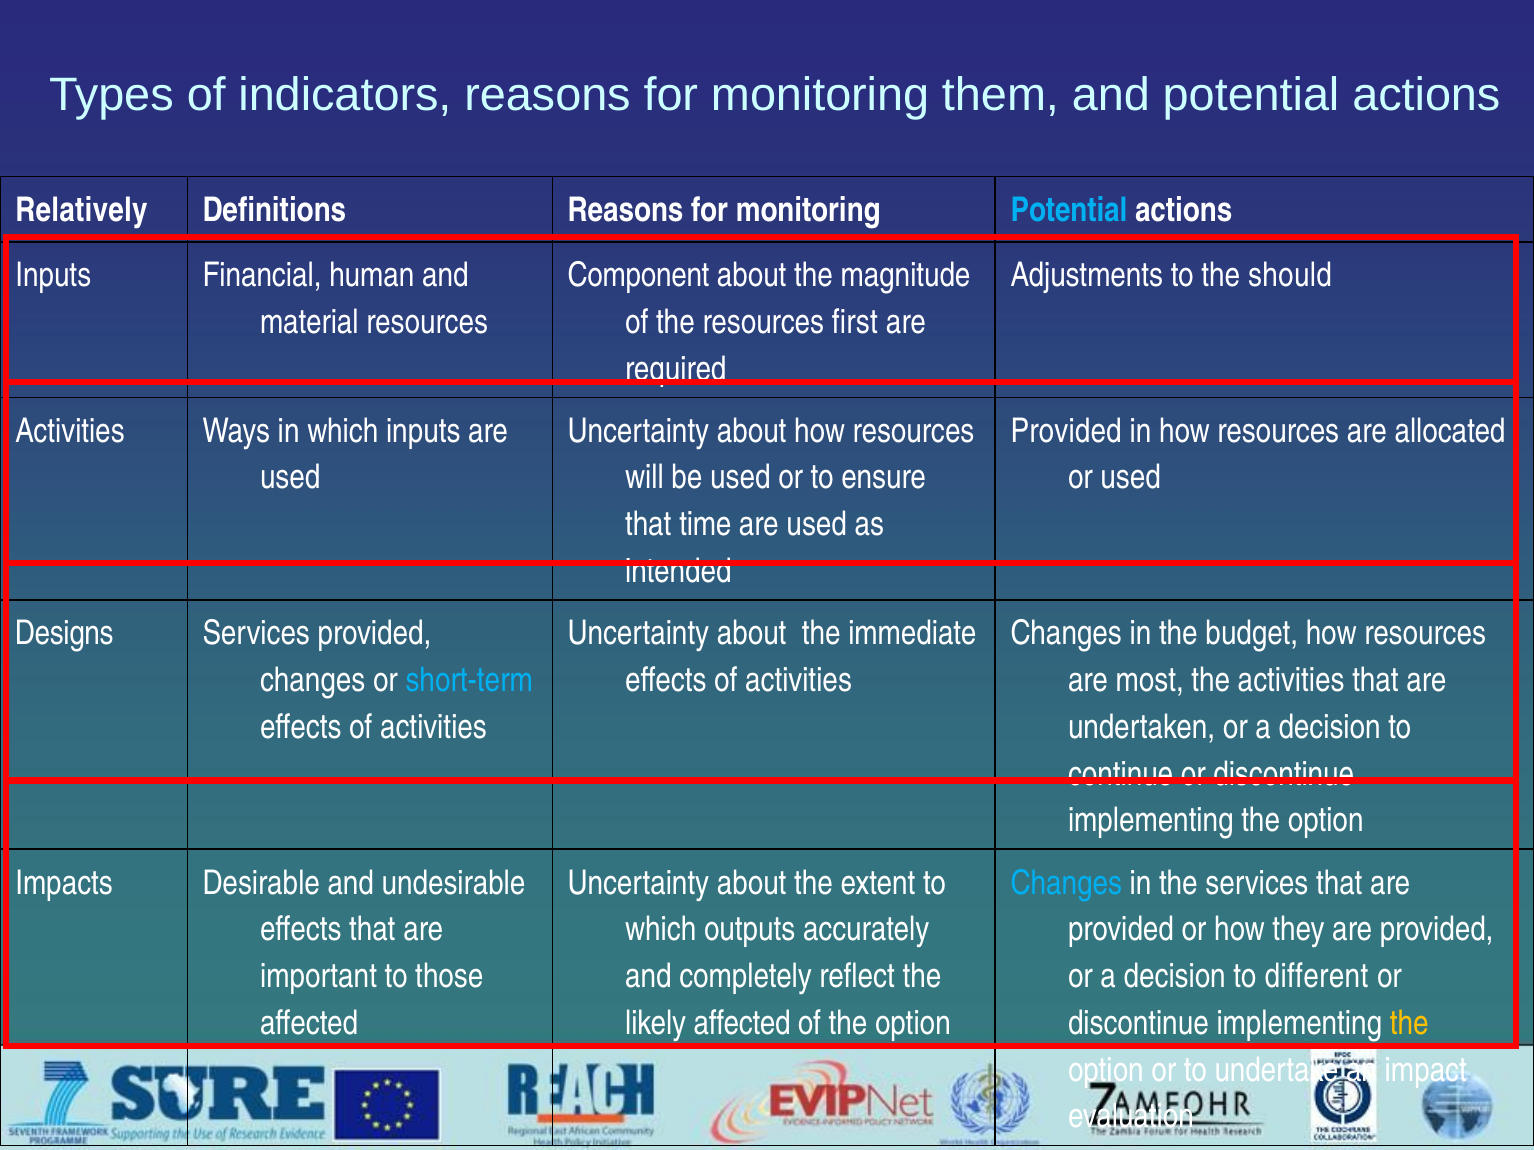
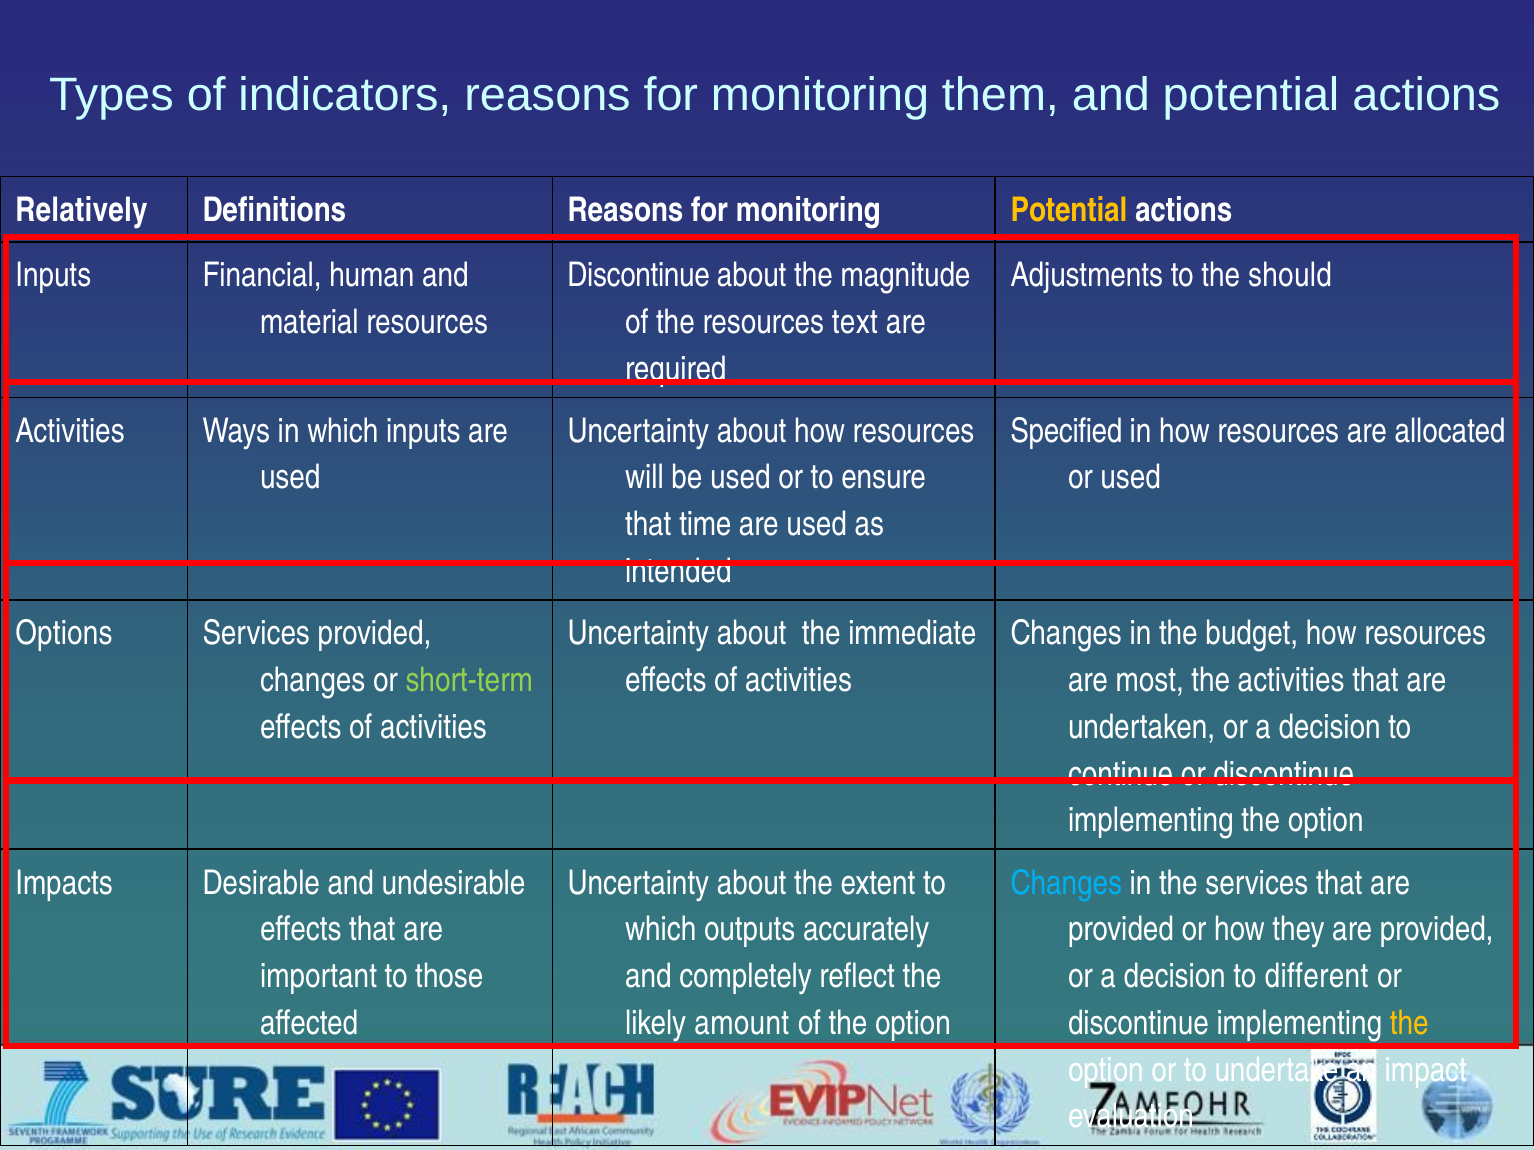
Potential at (1069, 211) colour: light blue -> yellow
Component at (639, 275): Component -> Discontinue
first: first -> text
Provided at (1066, 431): Provided -> Specified
Designs: Designs -> Options
short-term colour: light blue -> light green
likely affected: affected -> amount
